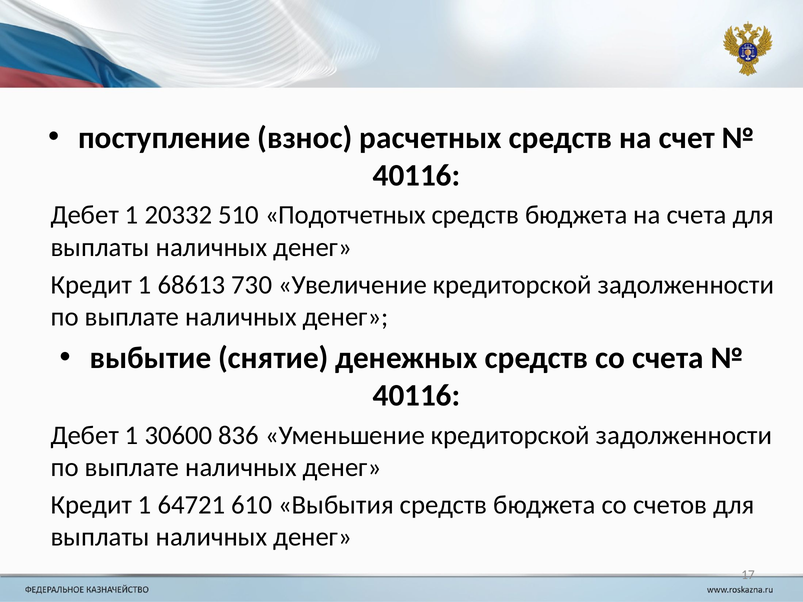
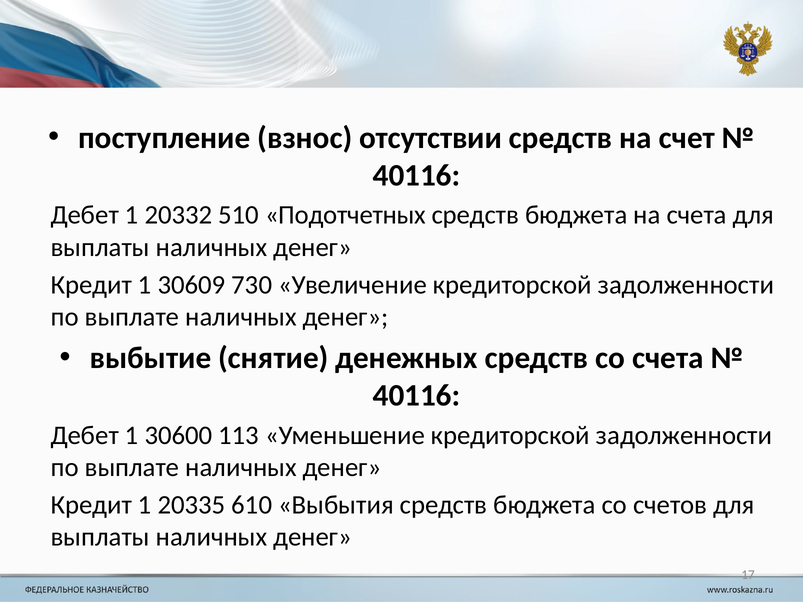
расчетных: расчетных -> отсутствии
68613: 68613 -> 30609
836: 836 -> 113
64721: 64721 -> 20335
